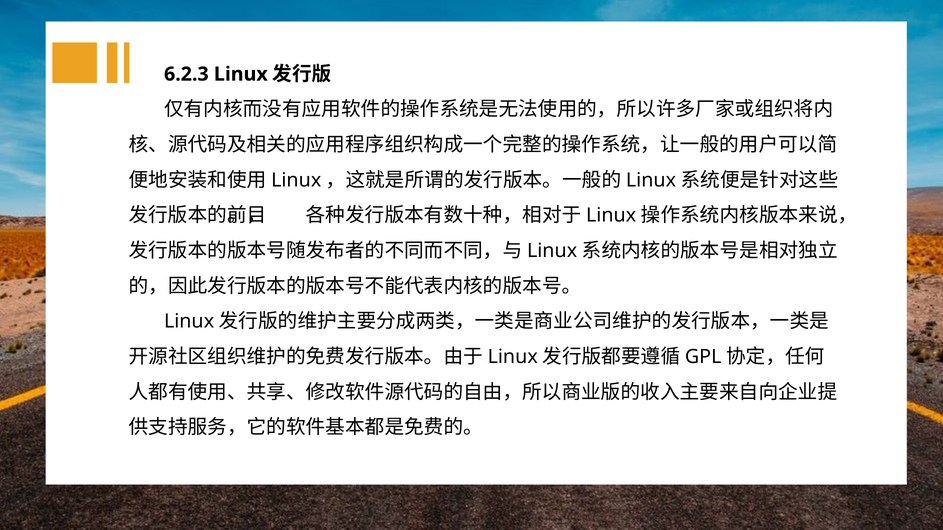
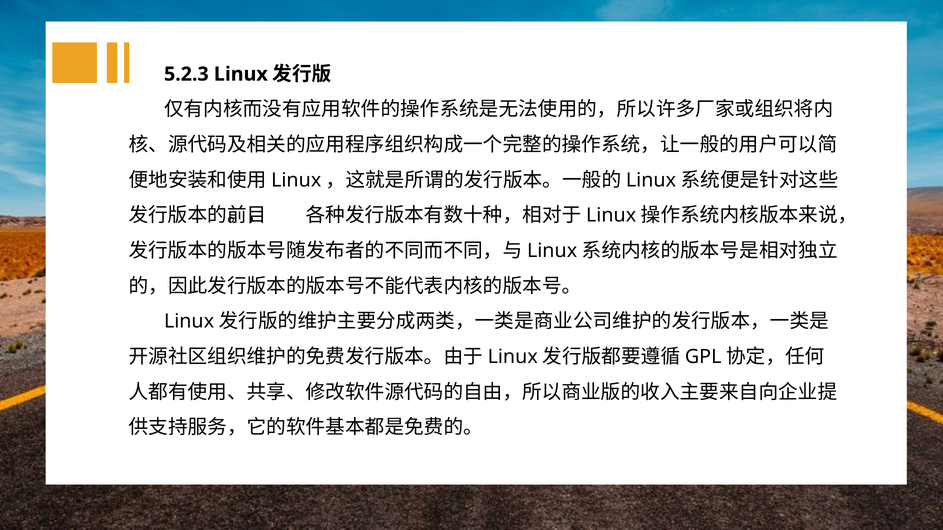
6.2.3: 6.2.3 -> 5.2.3
